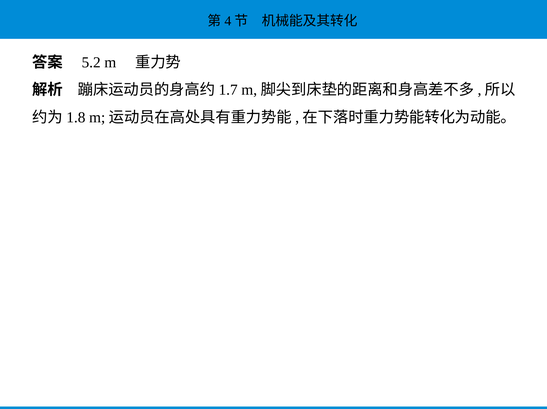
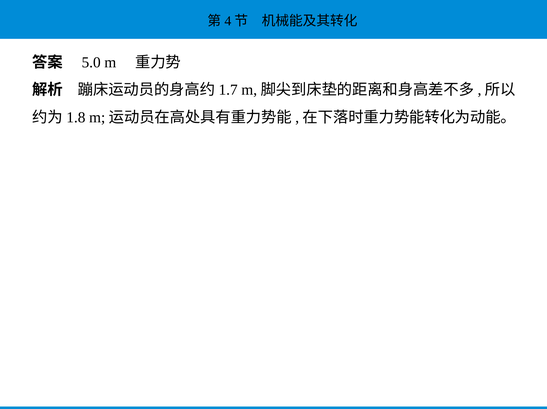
5.2: 5.2 -> 5.0
